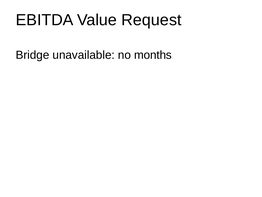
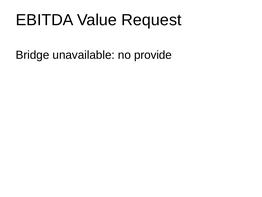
months: months -> provide
